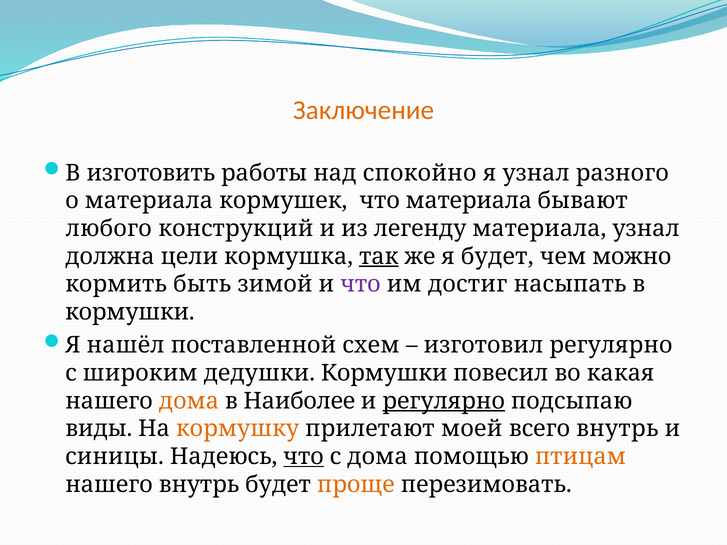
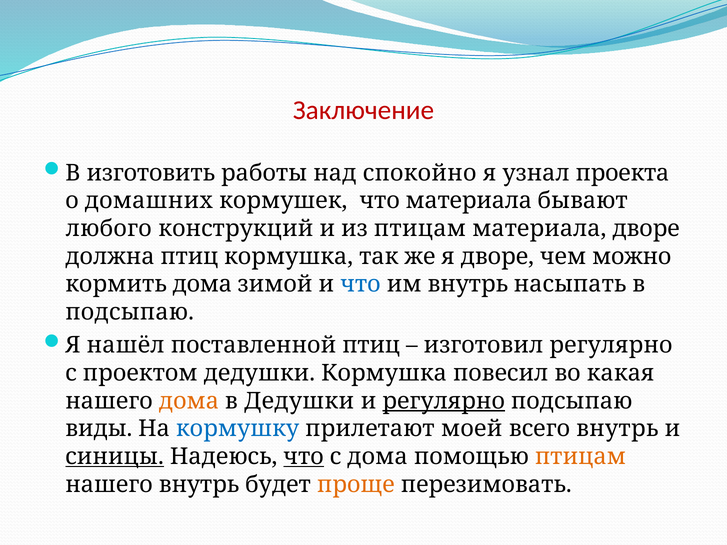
Заключение colour: orange -> red
разного: разного -> проекта
о материала: материала -> домашних
из легенду: легенду -> птицам
материала узнал: узнал -> дворе
должна цели: цели -> птиц
так underline: present -> none
я будет: будет -> дворе
кормить быть: быть -> дома
что at (360, 284) colour: purple -> blue
им достиг: достиг -> внутрь
кормушки at (130, 312): кормушки -> подсыпаю
поставленной схем: схем -> птиц
широким: широким -> проектом
дедушки Кормушки: Кормушки -> Кормушка
в Наиболее: Наиболее -> Дедушки
кормушку colour: orange -> blue
синицы underline: none -> present
